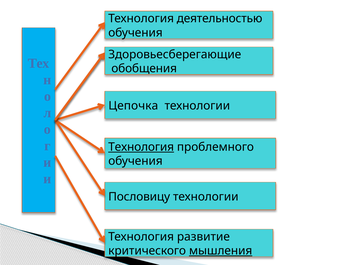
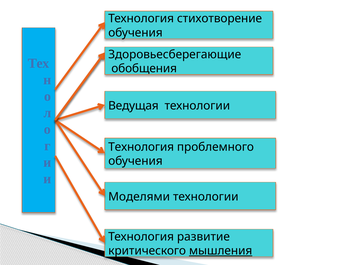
деятельностью: деятельностью -> стихотворение
Цепочка: Цепочка -> Ведущая
Технология at (141, 147) underline: present -> none
Пословицу: Пословицу -> Моделями
